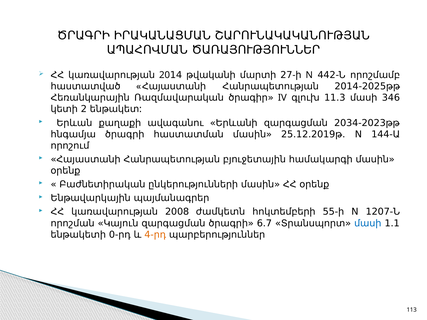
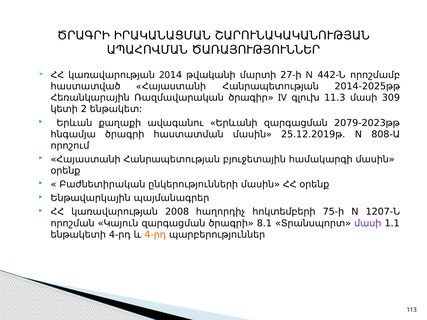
346: 346 -> 309
2034-2023թթ: 2034-2023թթ -> 2079-2023թթ
144-Ա: 144-Ա -> 808-Ա
ժամկետն: ժամկետն -> հաղորդիչ
55-ի: 55-ի -> 75-ի
6.7: 6.7 -> 8.1
մասի at (368, 223) colour: blue -> purple
ենթակետի 0-րդ: 0-րդ -> 4-րդ
